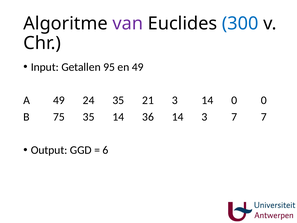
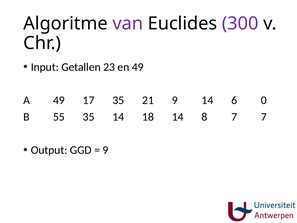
300 colour: blue -> purple
95: 95 -> 23
24: 24 -> 17
21 3: 3 -> 9
14 0: 0 -> 6
75: 75 -> 55
36: 36 -> 18
14 3: 3 -> 8
6 at (106, 150): 6 -> 9
